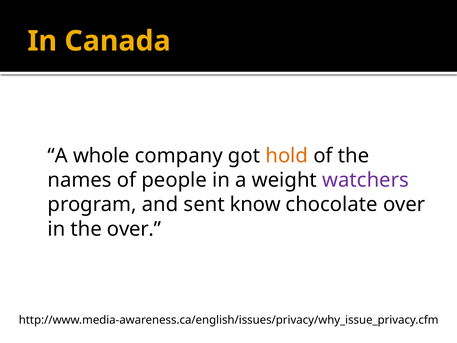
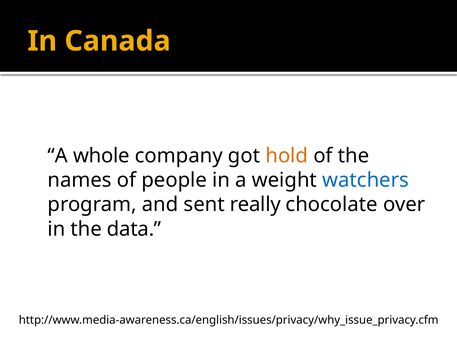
watchers colour: purple -> blue
know: know -> really
the over: over -> data
